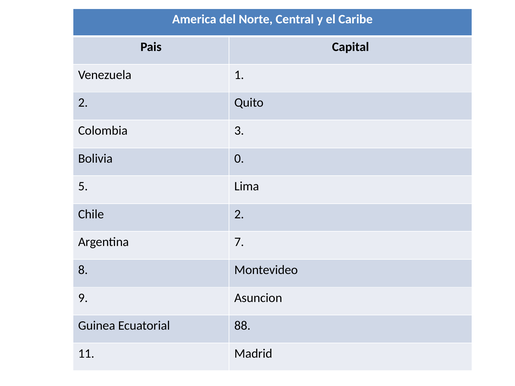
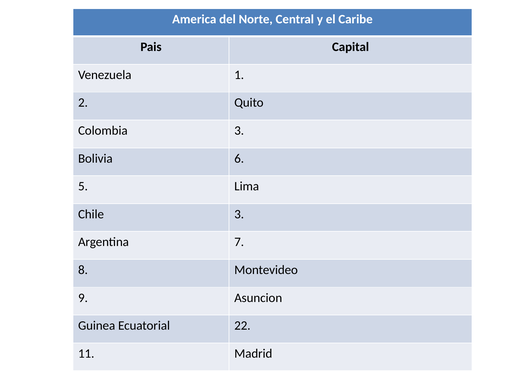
0: 0 -> 6
Chile 2: 2 -> 3
88: 88 -> 22
